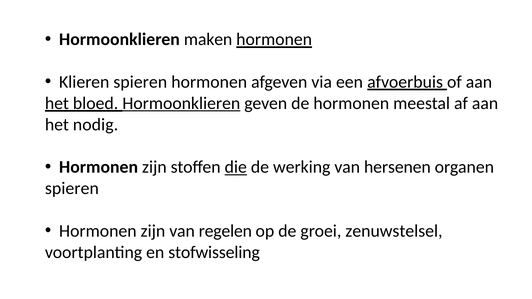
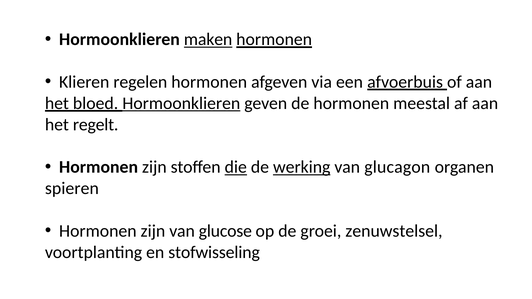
maken underline: none -> present
Klieren spieren: spieren -> regelen
nodig: nodig -> regelt
werking underline: none -> present
hersenen: hersenen -> glucagon
regelen: regelen -> glucose
